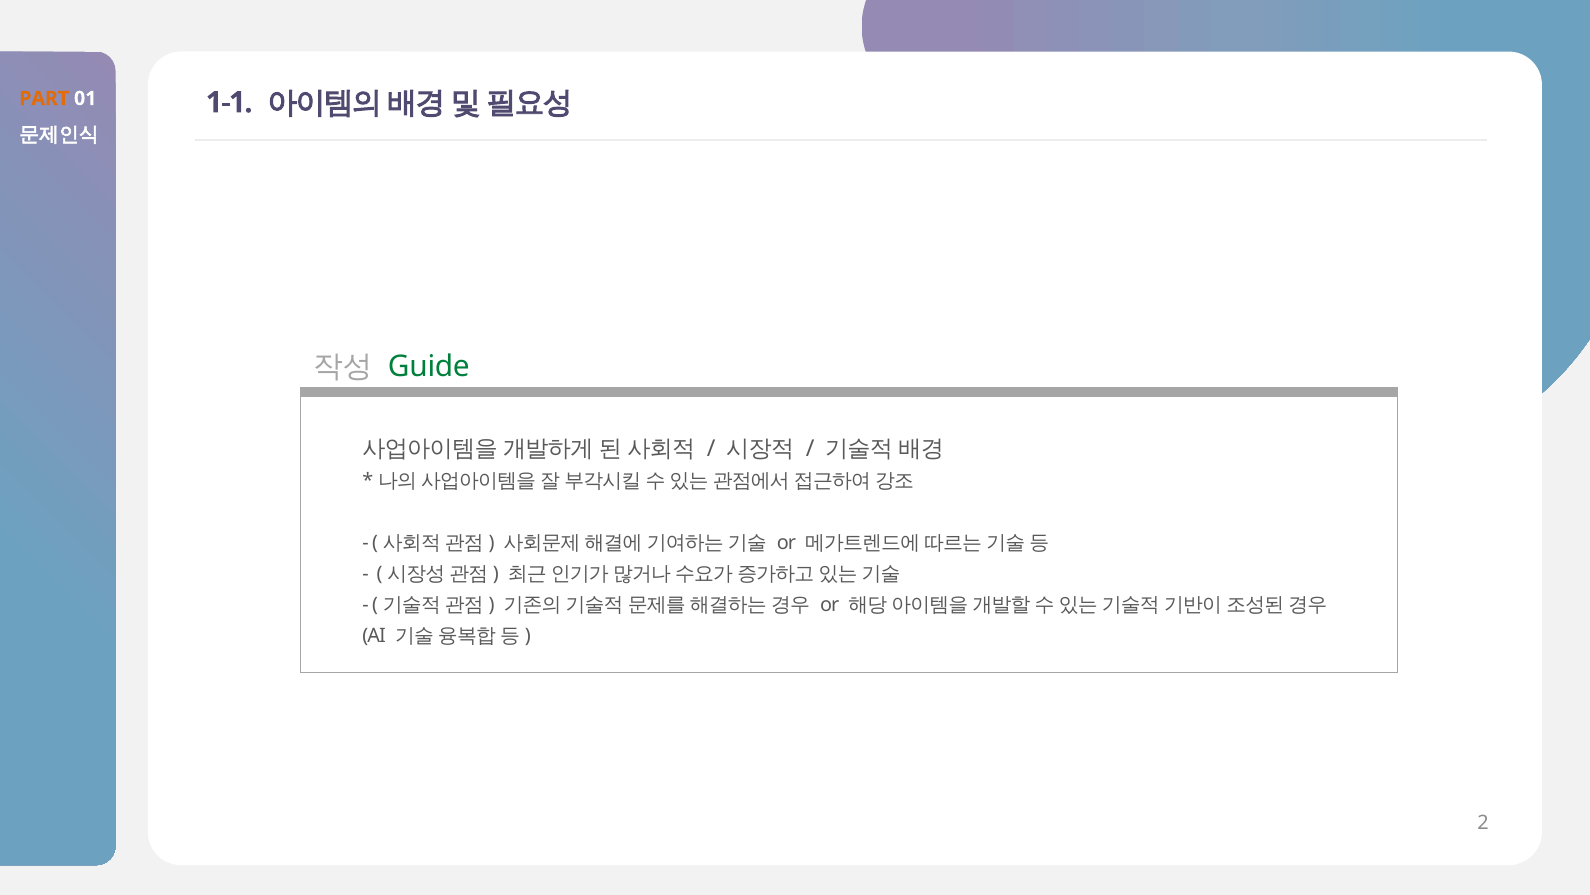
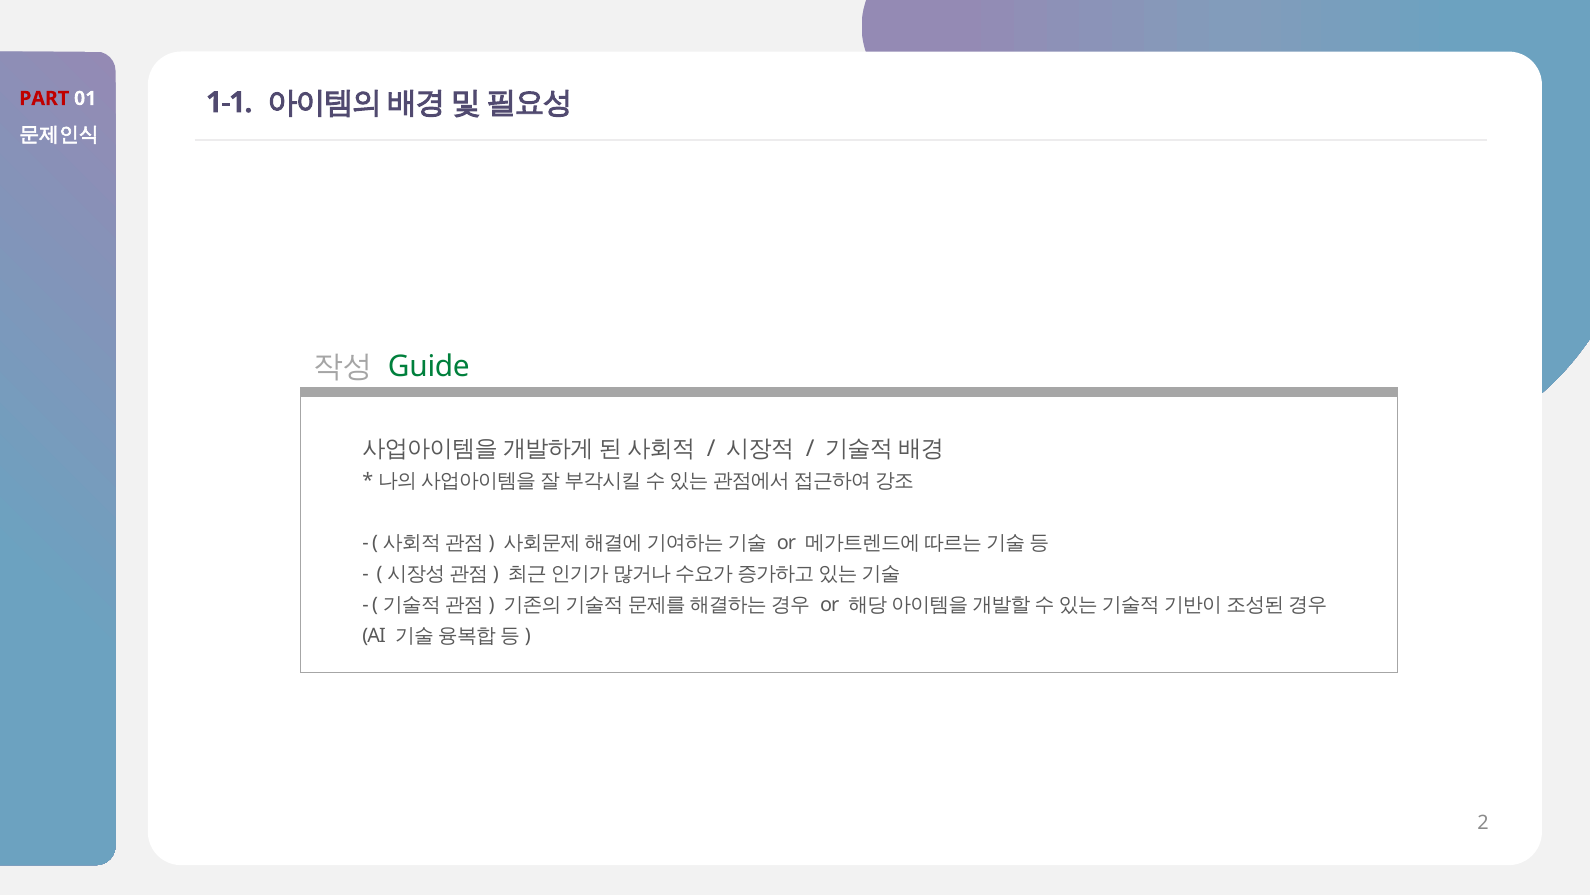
PART colour: orange -> red
